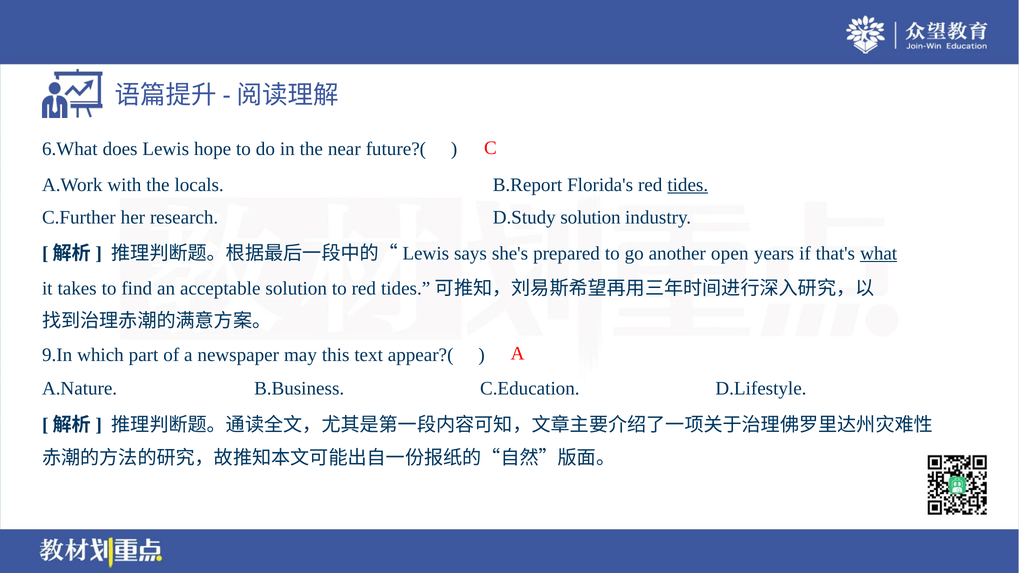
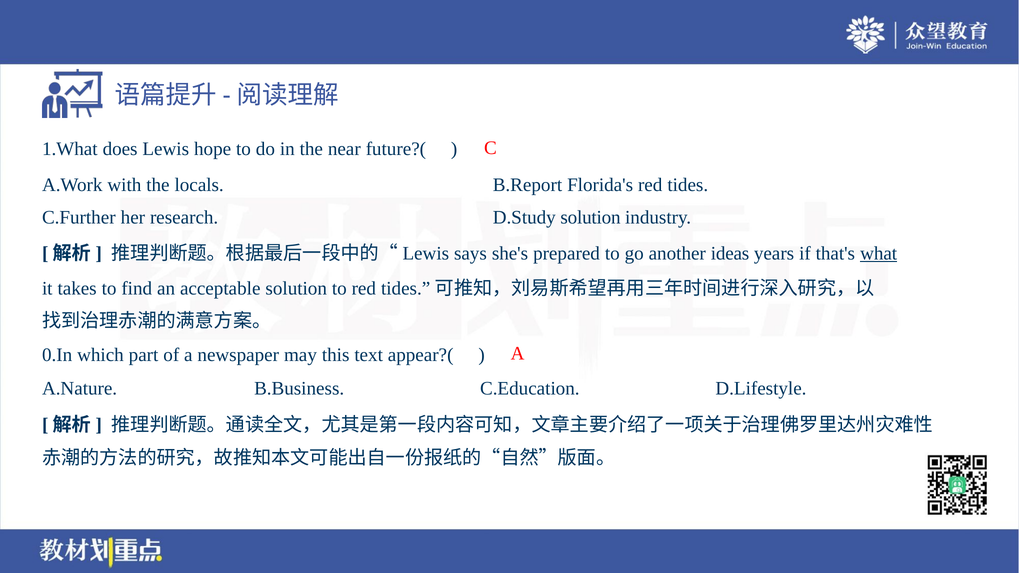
6.What: 6.What -> 1.What
tides underline: present -> none
open: open -> ideas
9.In: 9.In -> 0.In
